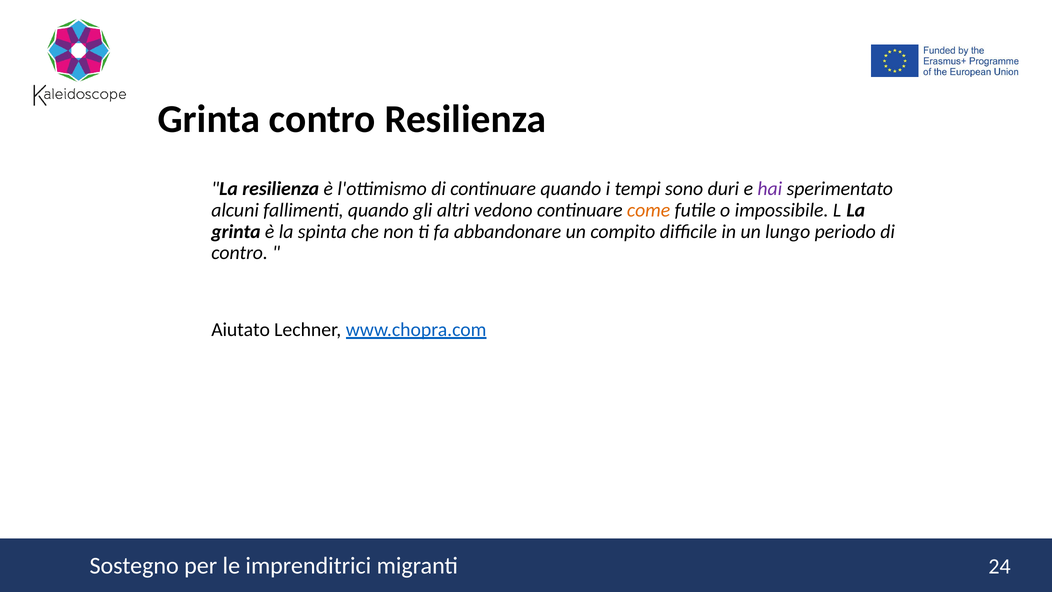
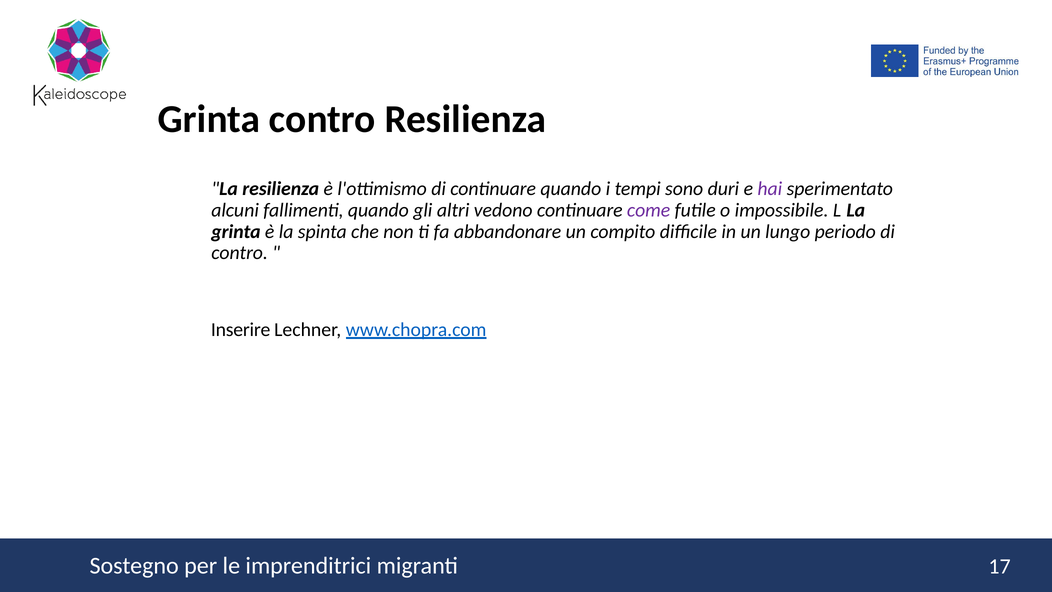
come colour: orange -> purple
Aiutato: Aiutato -> Inserire
24: 24 -> 17
